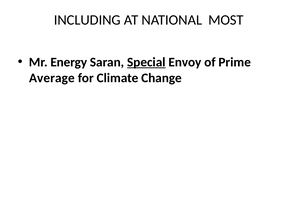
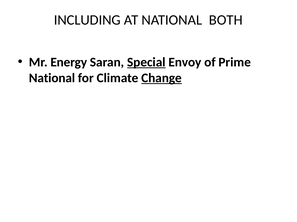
MOST: MOST -> BOTH
Average at (52, 78): Average -> National
Change underline: none -> present
